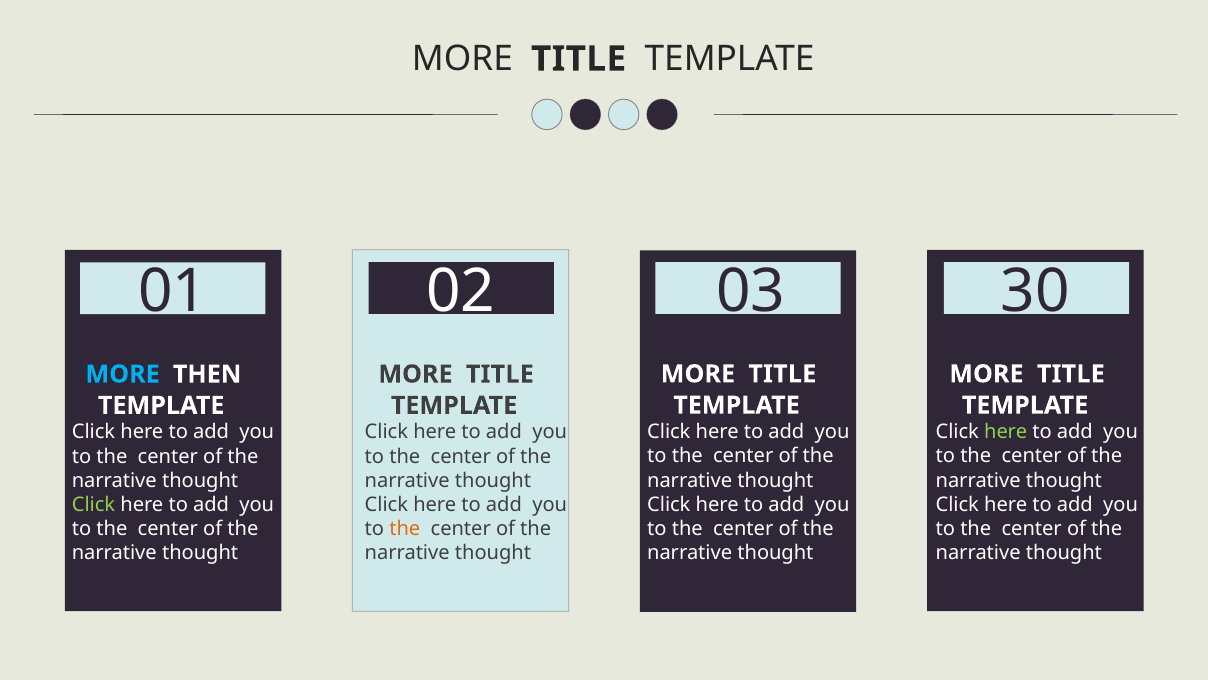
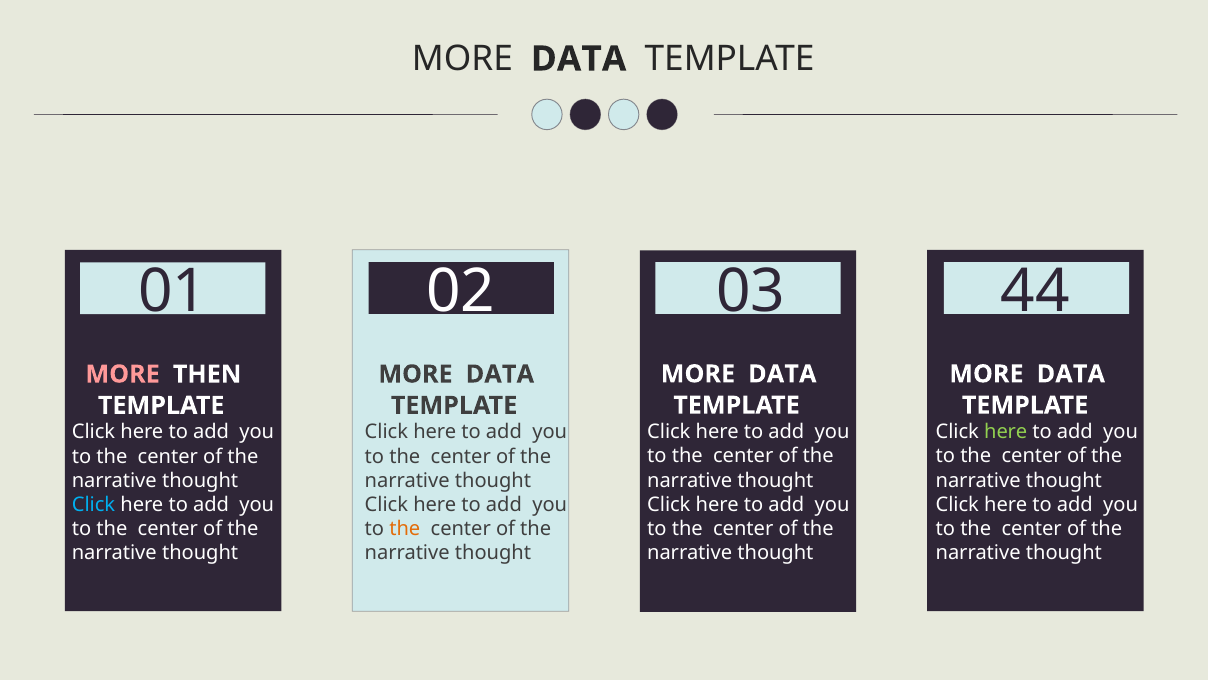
TITLE at (579, 59): TITLE -> DATA
30: 30 -> 44
TITLE at (782, 374): TITLE -> DATA
TITLE at (1071, 374): TITLE -> DATA
MORE at (123, 374) colour: light blue -> pink
TITLE at (500, 374): TITLE -> DATA
Click at (94, 504) colour: light green -> light blue
